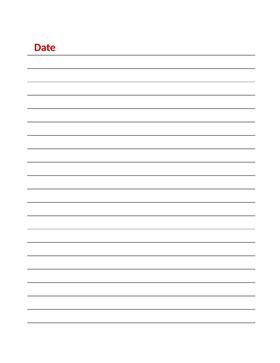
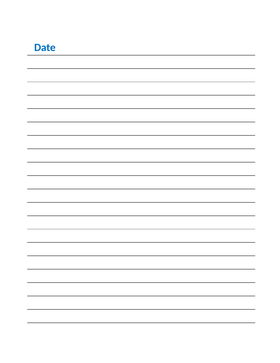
Date colour: red -> blue
